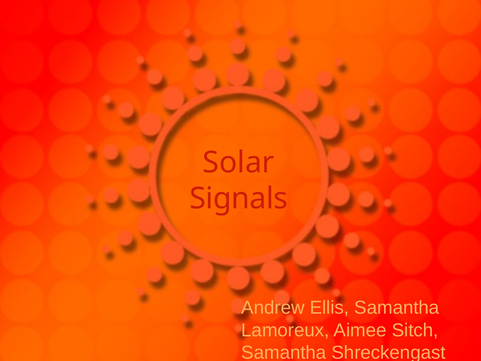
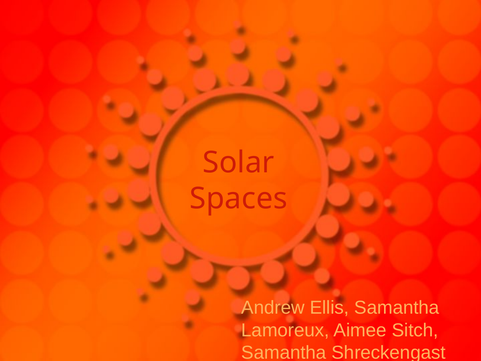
Signals: Signals -> Spaces
